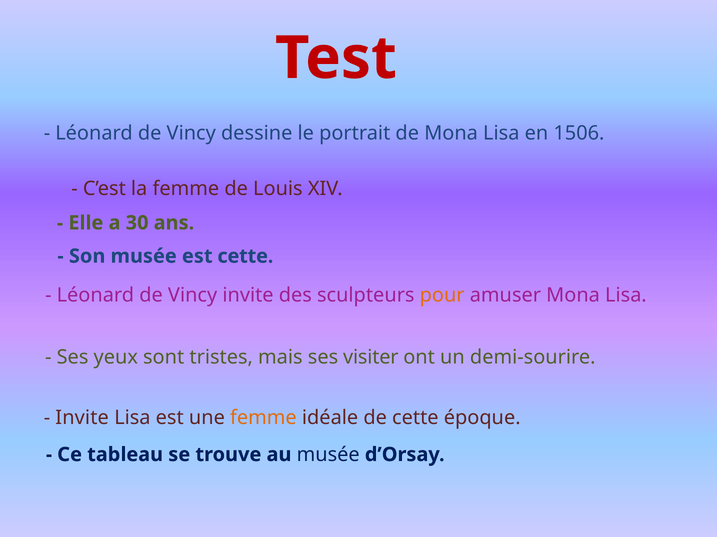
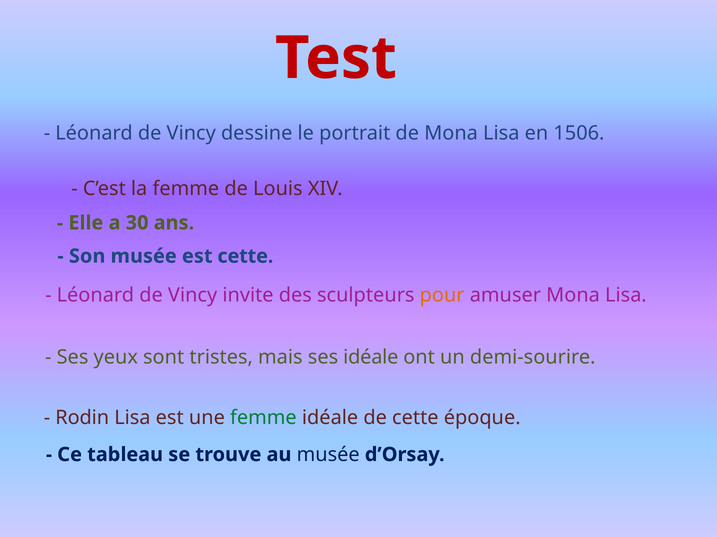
ses visiter: visiter -> idéale
Invite at (82, 418): Invite -> Rodin
femme at (263, 418) colour: orange -> green
